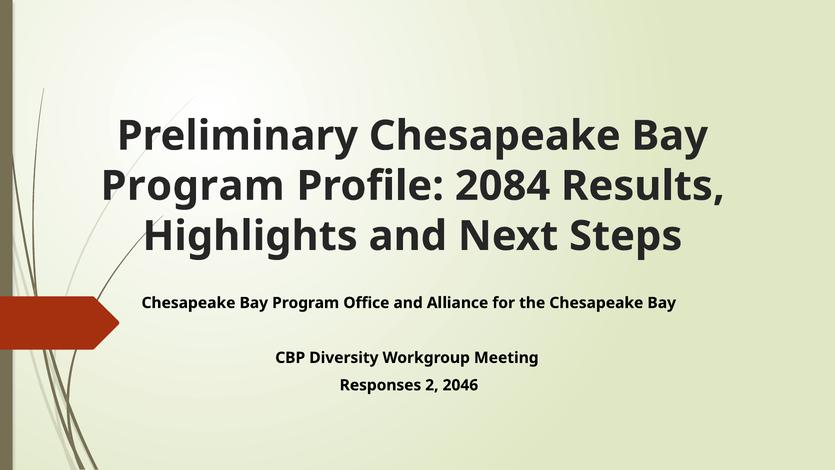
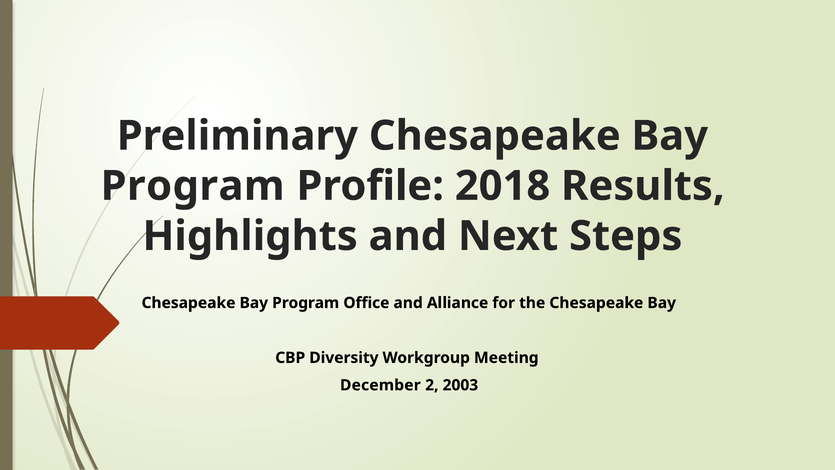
2084: 2084 -> 2018
Responses: Responses -> December
2046: 2046 -> 2003
